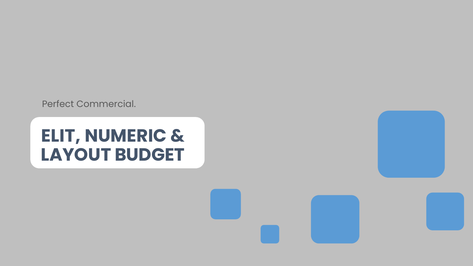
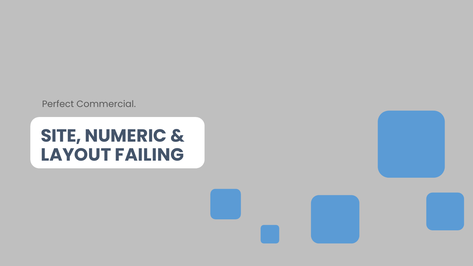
ELIT: ELIT -> SITE
BUDGET: BUDGET -> FAILING
